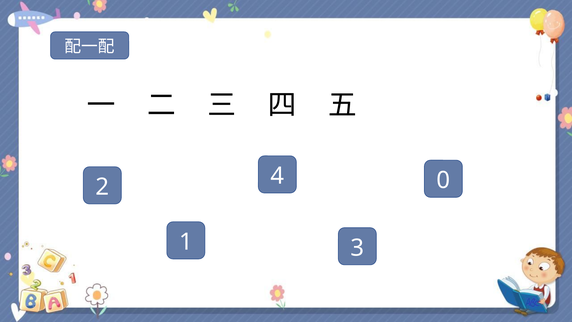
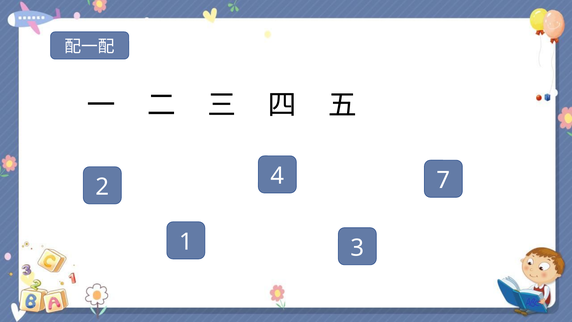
0: 0 -> 7
